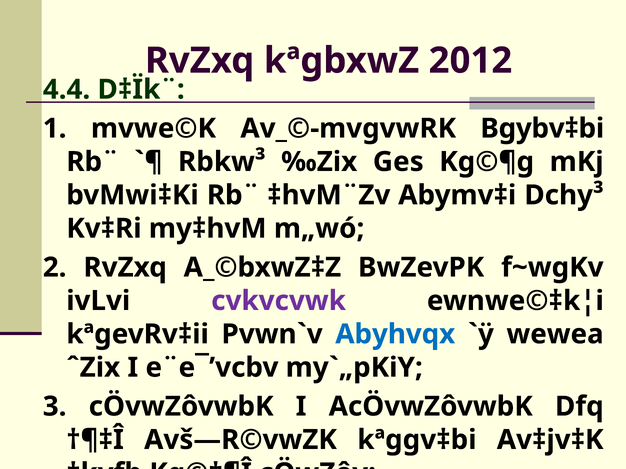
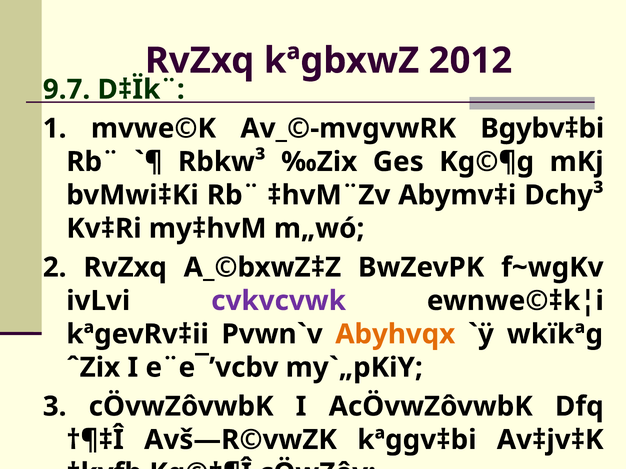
4.4: 4.4 -> 9.7
Abyhvqx colour: blue -> orange
wewea: wewea -> wkïkªg
